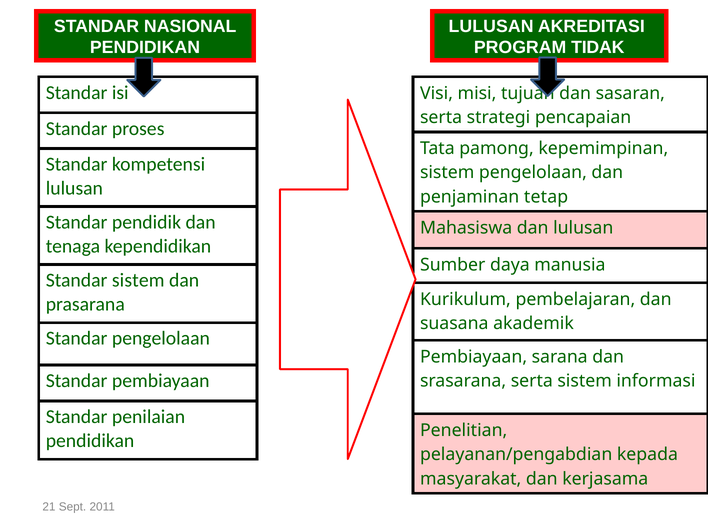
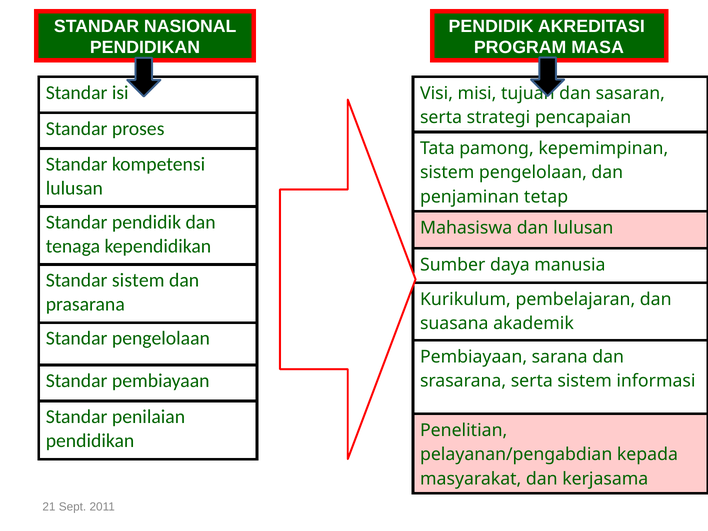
LULUSAN at (491, 26): LULUSAN -> PENDIDIK
TIDAK: TIDAK -> MASA
